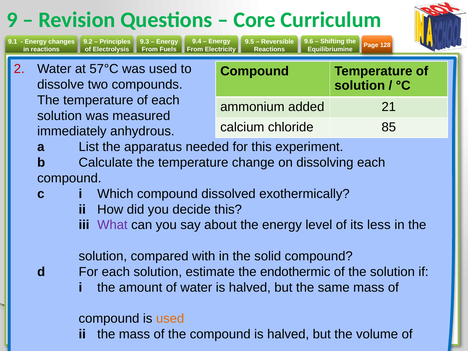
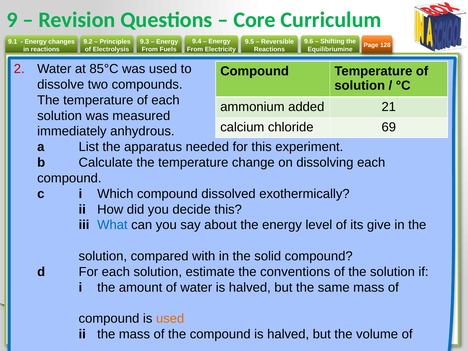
57°C: 57°C -> 85°C
85: 85 -> 69
What colour: purple -> blue
less: less -> give
endothermic: endothermic -> conventions
